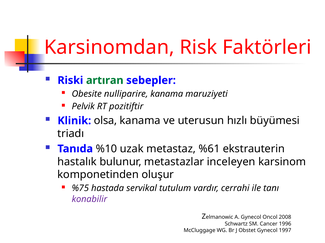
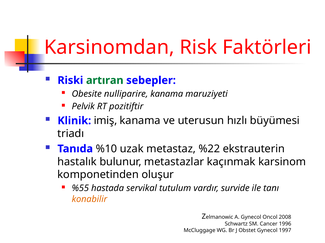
olsa: olsa -> imiş
%61: %61 -> %22
inceleyen: inceleyen -> kaçınmak
%75: %75 -> %55
cerrahi: cerrahi -> survide
konabilir colour: purple -> orange
